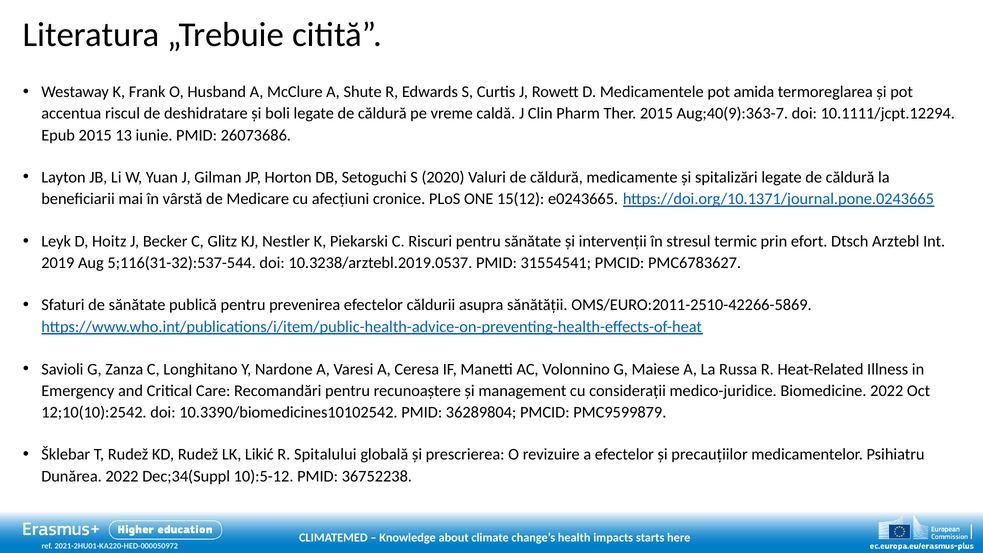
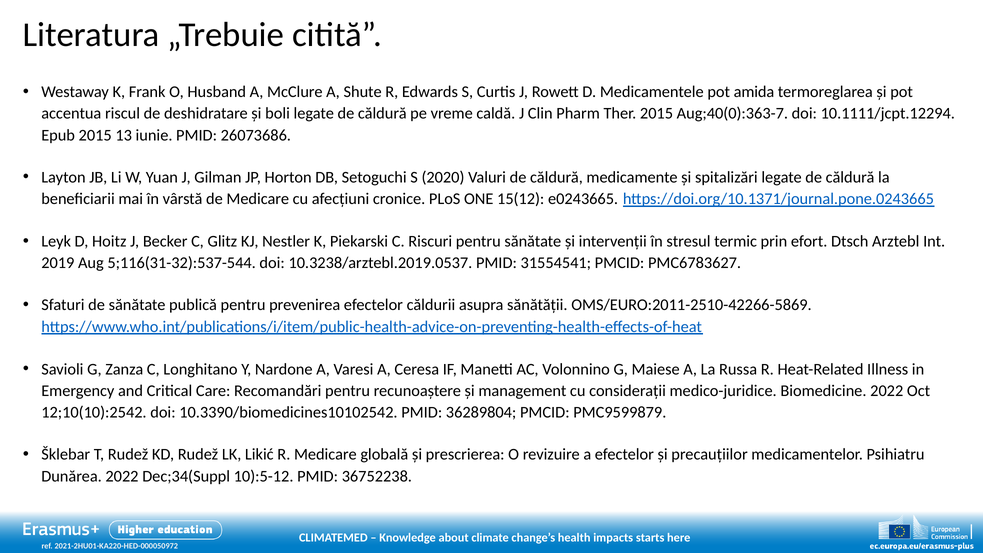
Aug;40(9):363-7: Aug;40(9):363-7 -> Aug;40(0):363-7
R Spitalului: Spitalului -> Medicare
